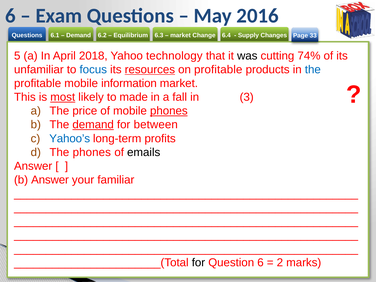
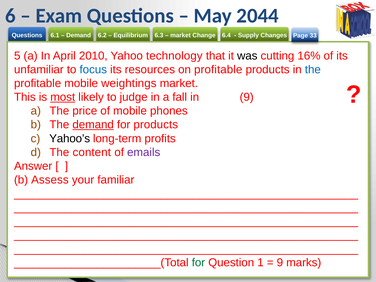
2016: 2016 -> 2044
2018: 2018 -> 2010
74%: 74% -> 16%
resources underline: present -> none
information: information -> weightings
made: made -> judge
in 3: 3 -> 9
phones at (169, 111) underline: present -> none
for between: between -> products
Yahoo’s colour: blue -> black
The phones: phones -> content
emails colour: black -> purple
b Answer: Answer -> Assess
for at (198, 263) colour: black -> green
Question 6: 6 -> 1
2 at (280, 263): 2 -> 9
